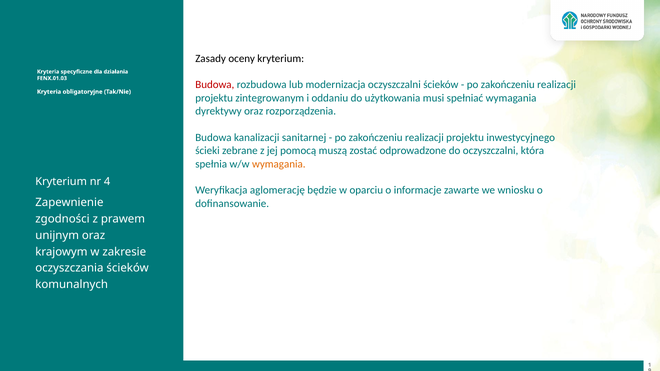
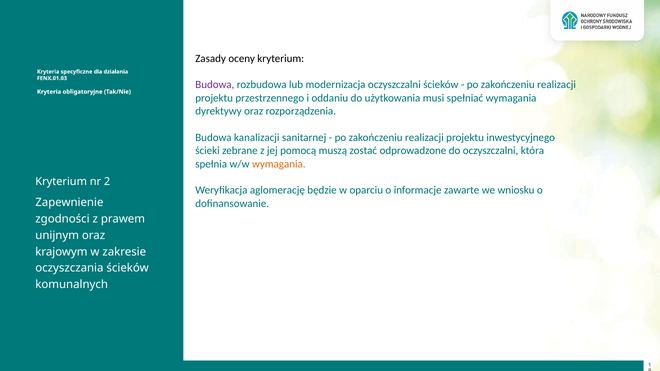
Budowa at (215, 85) colour: red -> purple
zintegrowanym: zintegrowanym -> przestrzennego
4: 4 -> 2
